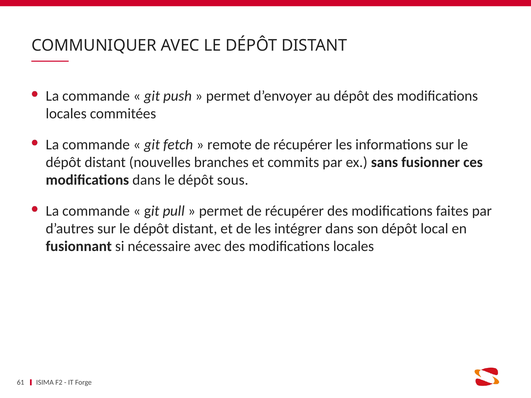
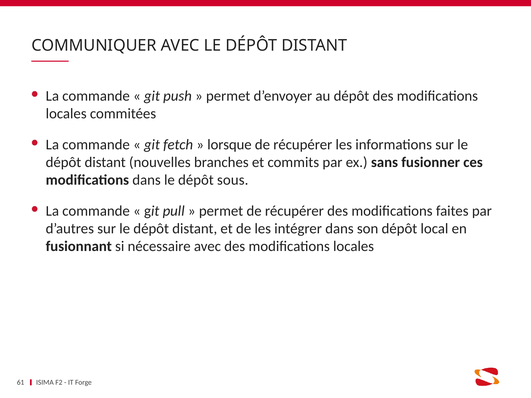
remote: remote -> lorsque
